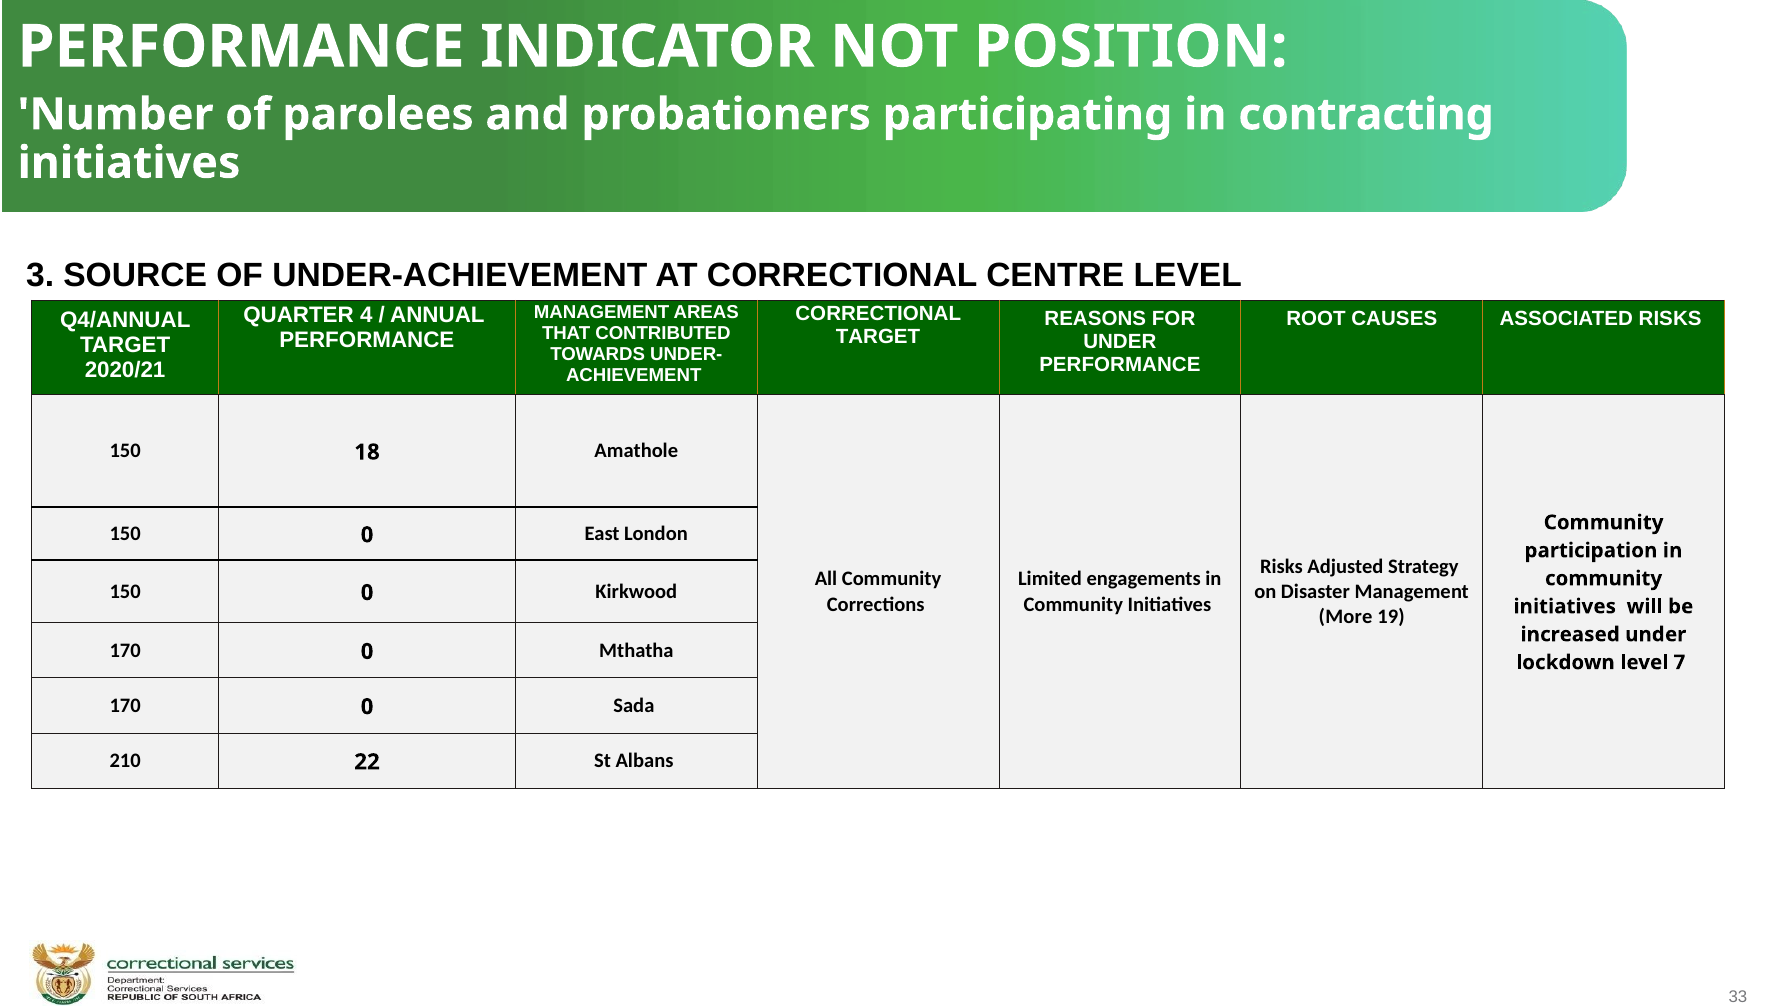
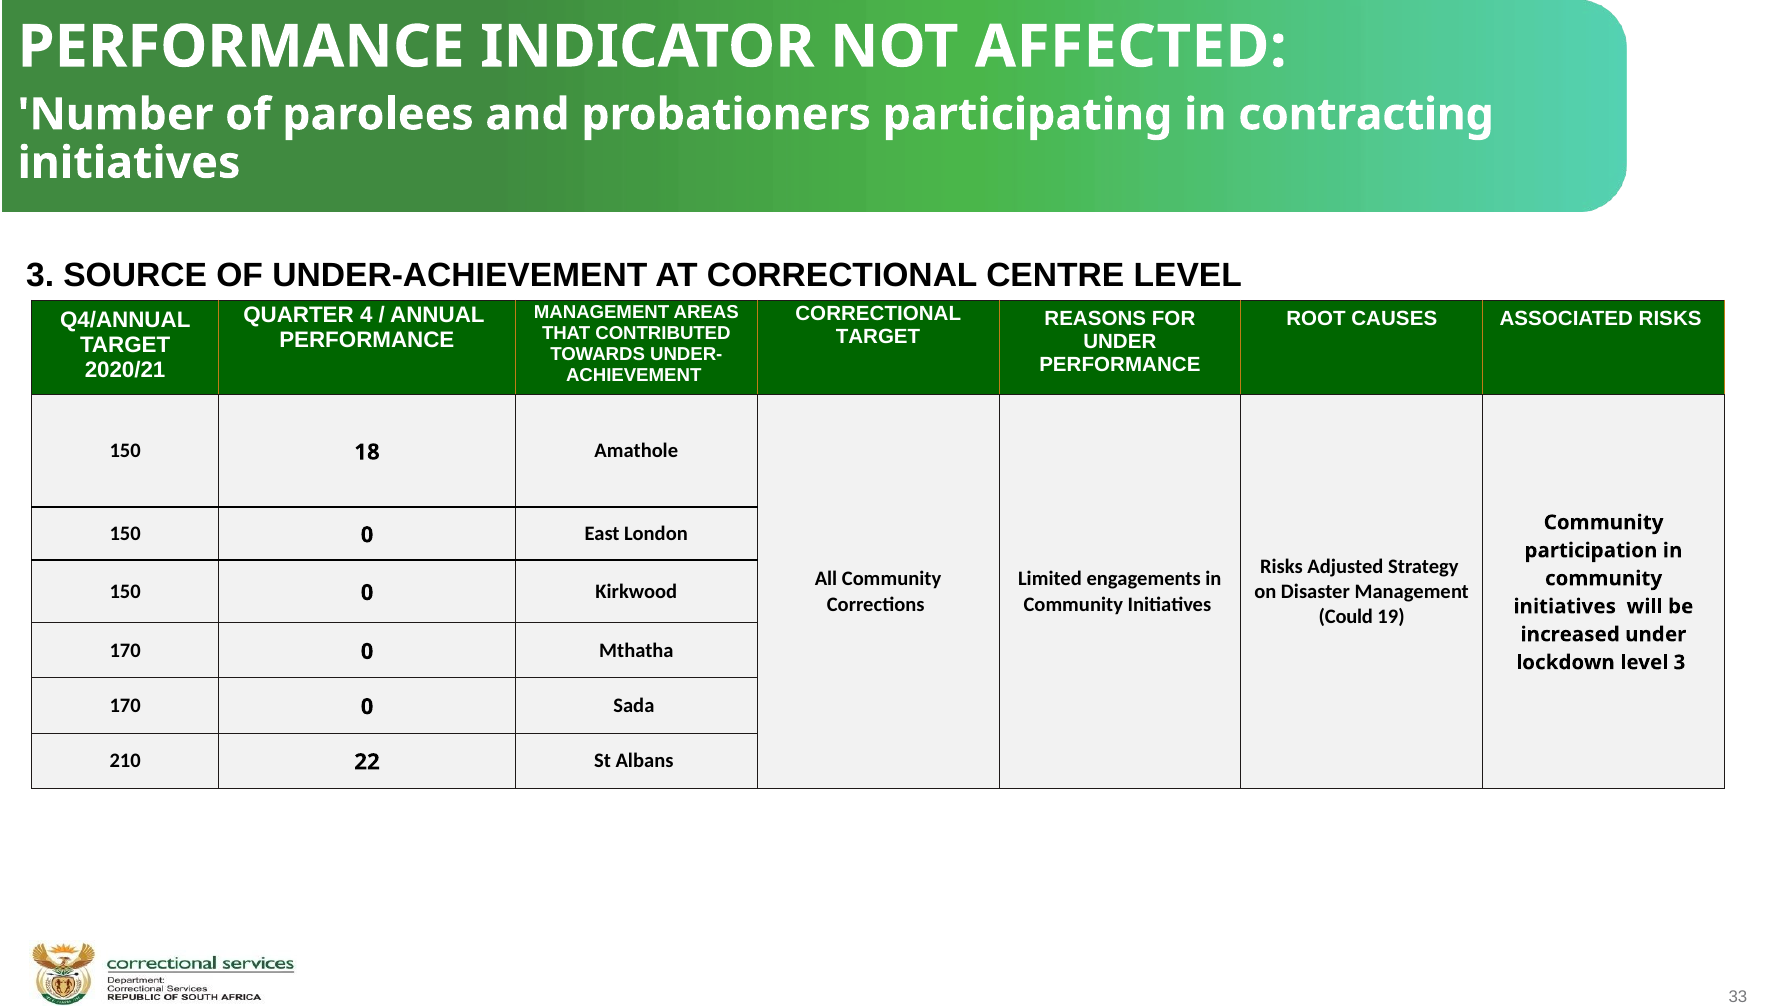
POSITION: POSITION -> AFFECTED
More: More -> Could
level 7: 7 -> 3
